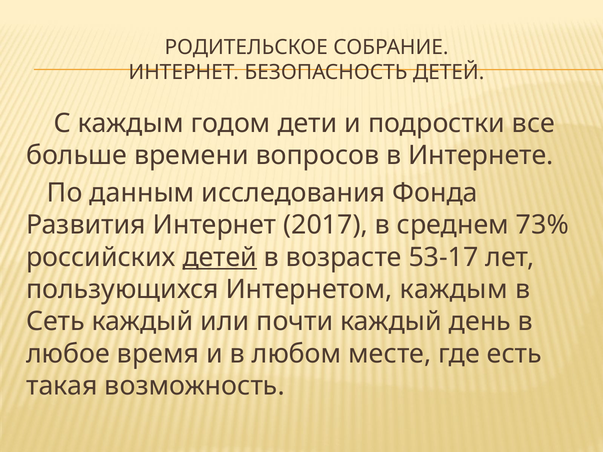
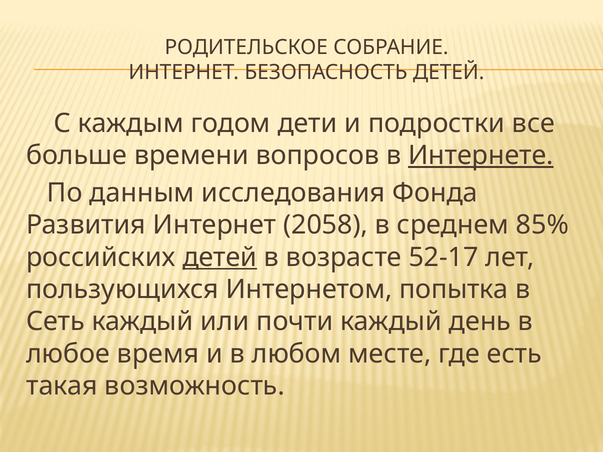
Интернете underline: none -> present
2017: 2017 -> 2058
73%: 73% -> 85%
53-17: 53-17 -> 52-17
Интернетом каждым: каждым -> попытка
